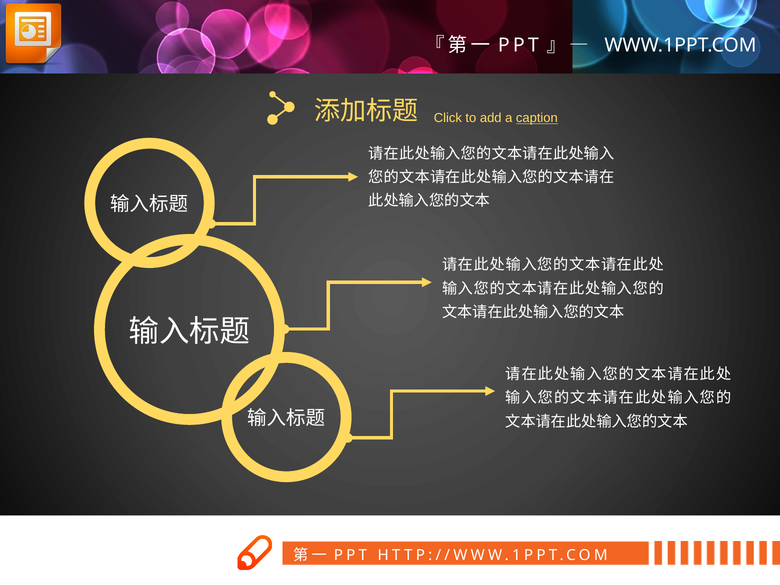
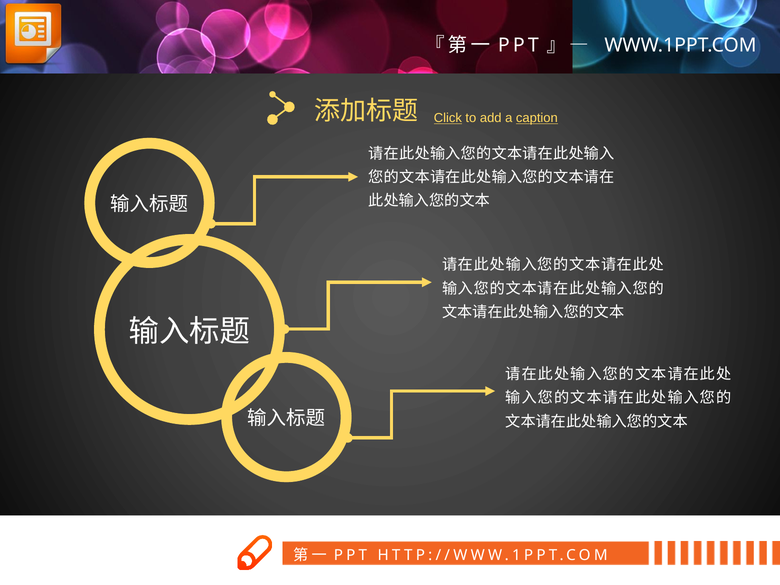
Click underline: none -> present
